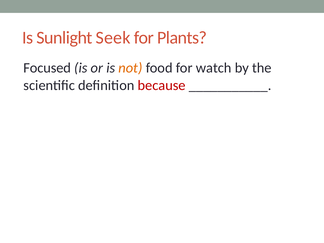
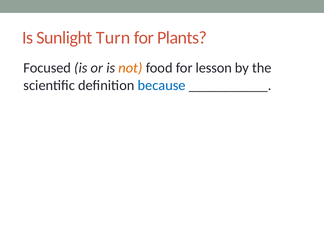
Seek: Seek -> Turn
watch: watch -> lesson
because colour: red -> blue
